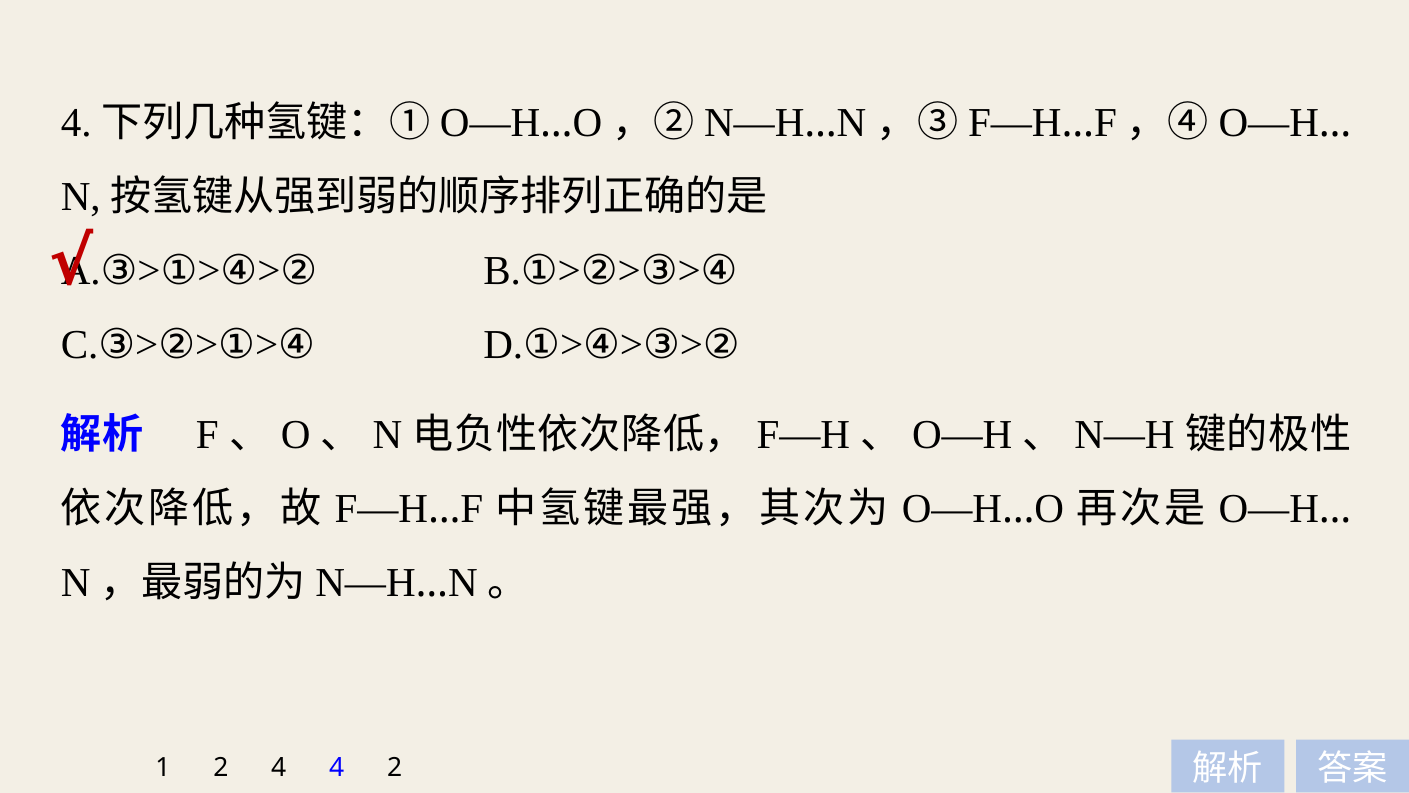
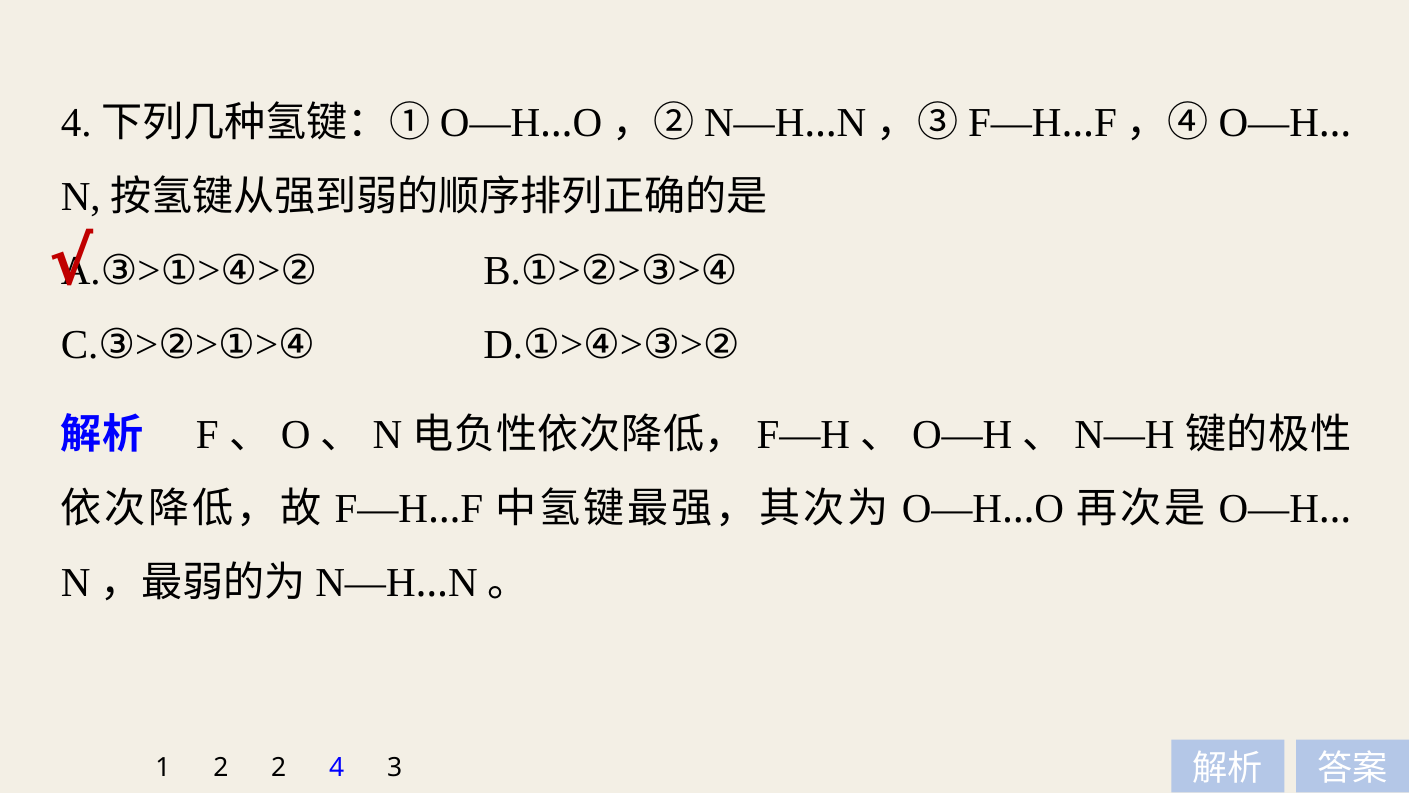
2 4: 4 -> 2
4 2: 2 -> 3
